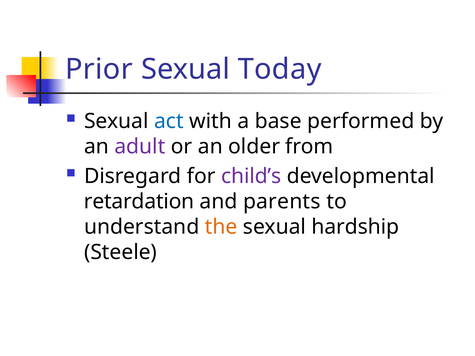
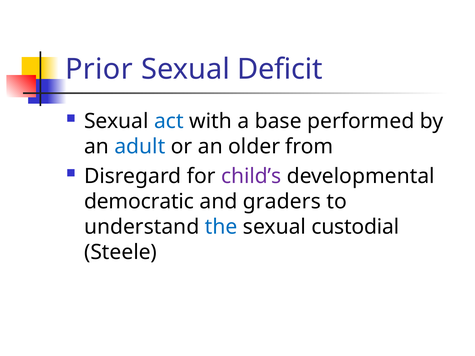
Today: Today -> Deficit
adult colour: purple -> blue
retardation: retardation -> democratic
parents: parents -> graders
the colour: orange -> blue
hardship: hardship -> custodial
